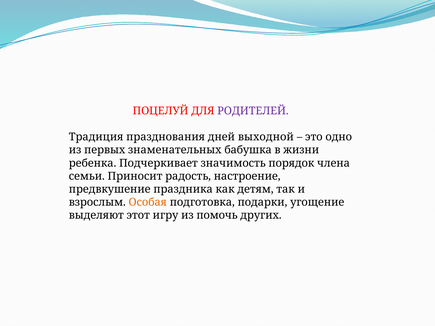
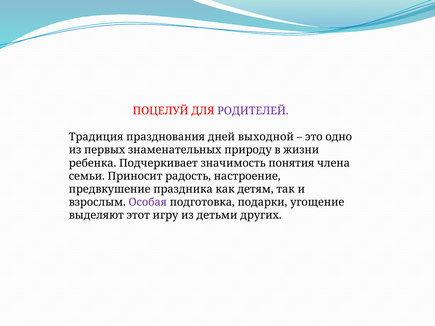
бабушка: бабушка -> природу
порядок: порядок -> понятия
Особая colour: orange -> purple
помочь: помочь -> детьми
